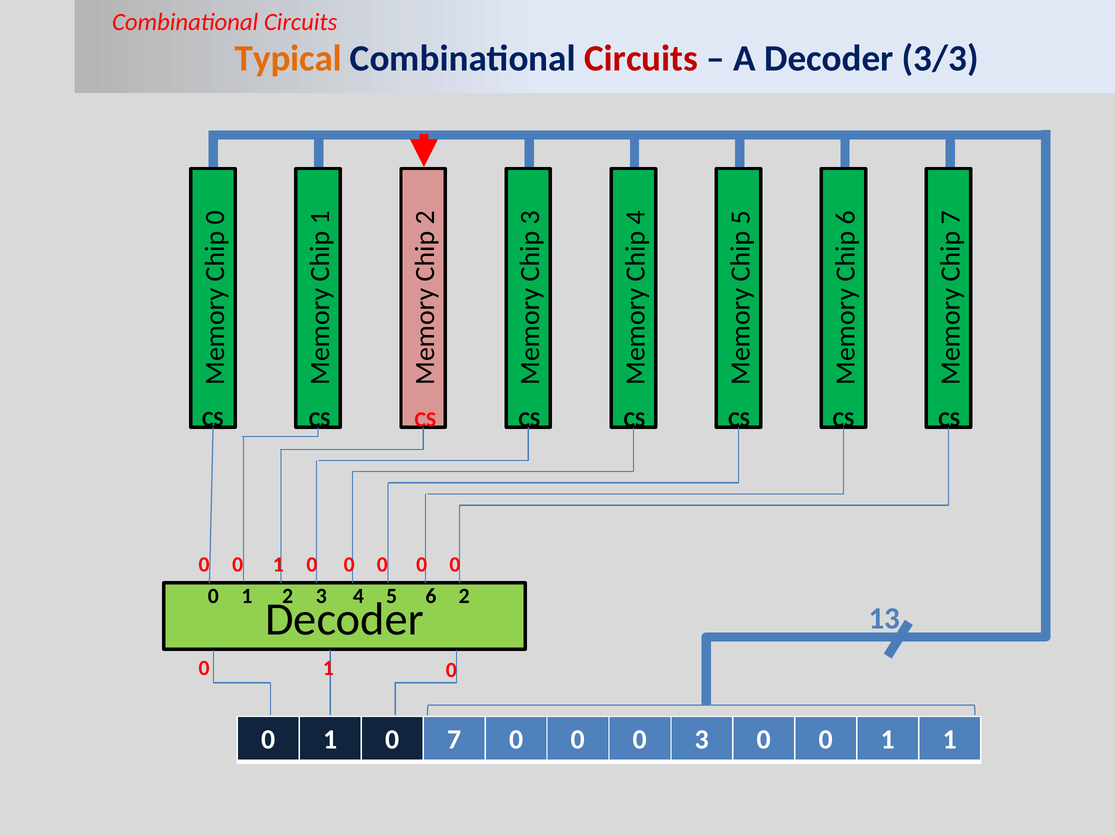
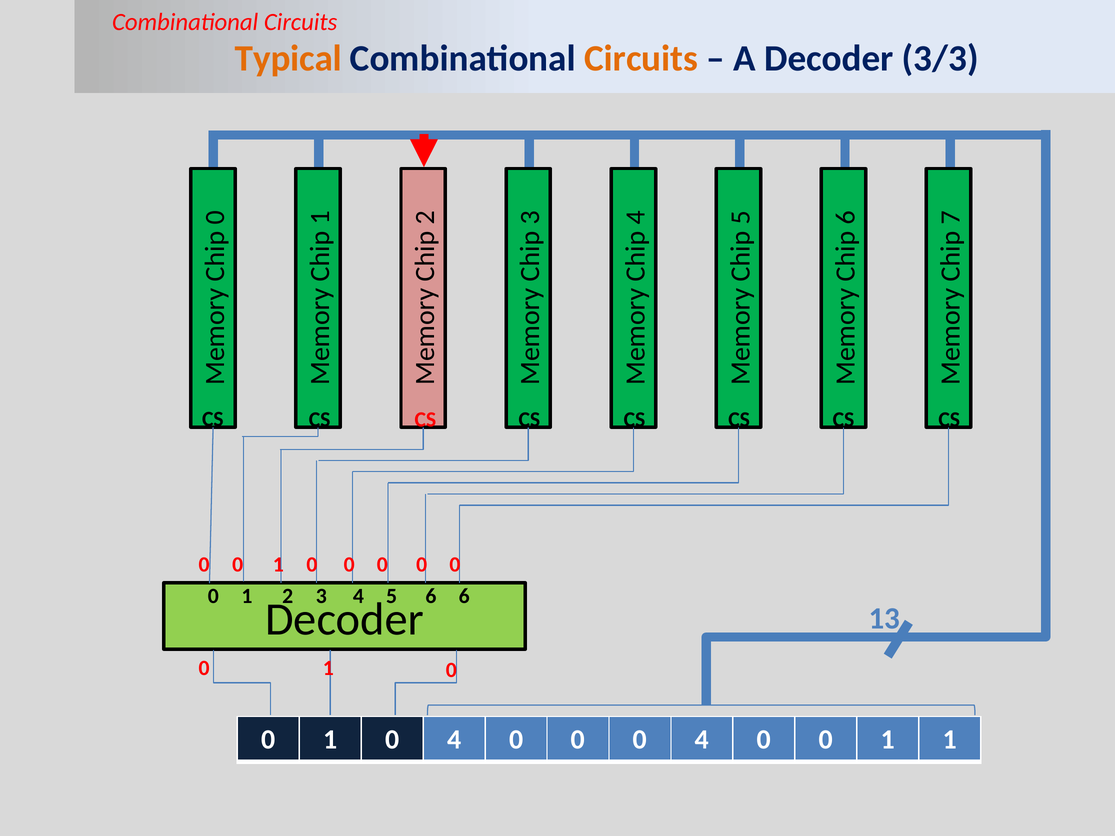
Circuits at (641, 58) colour: red -> orange
6 2: 2 -> 6
1 0 7: 7 -> 4
0 0 3: 3 -> 4
